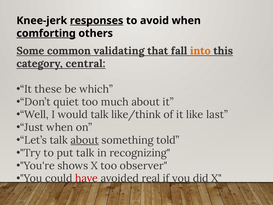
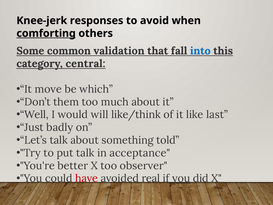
responses underline: present -> none
validating: validating -> validation
into colour: orange -> blue
these: these -> move
quiet: quiet -> them
would talk: talk -> will
Just when: when -> badly
about at (85, 140) underline: present -> none
recognizing: recognizing -> acceptance
shows: shows -> better
